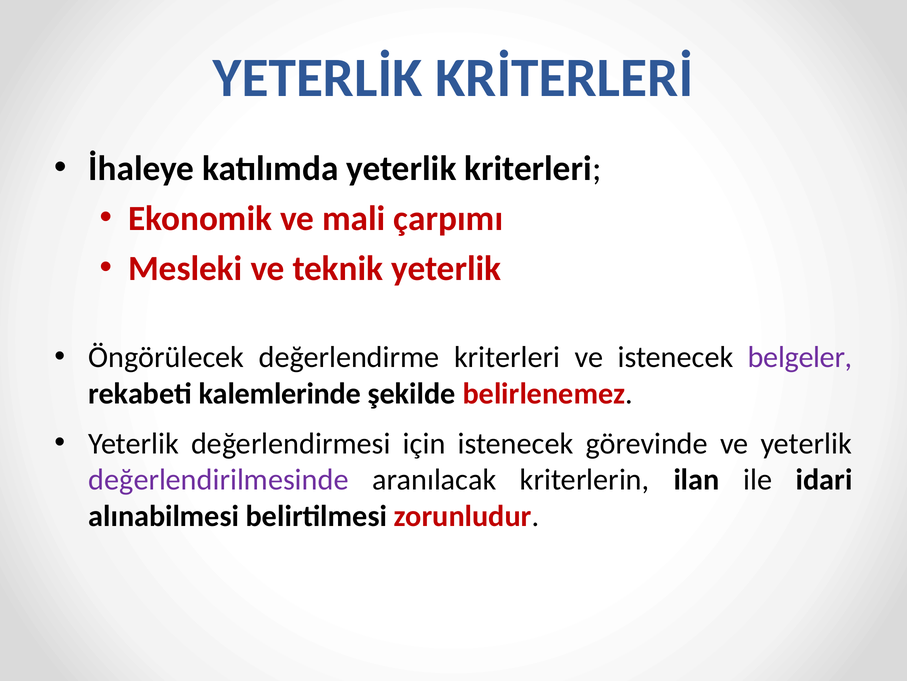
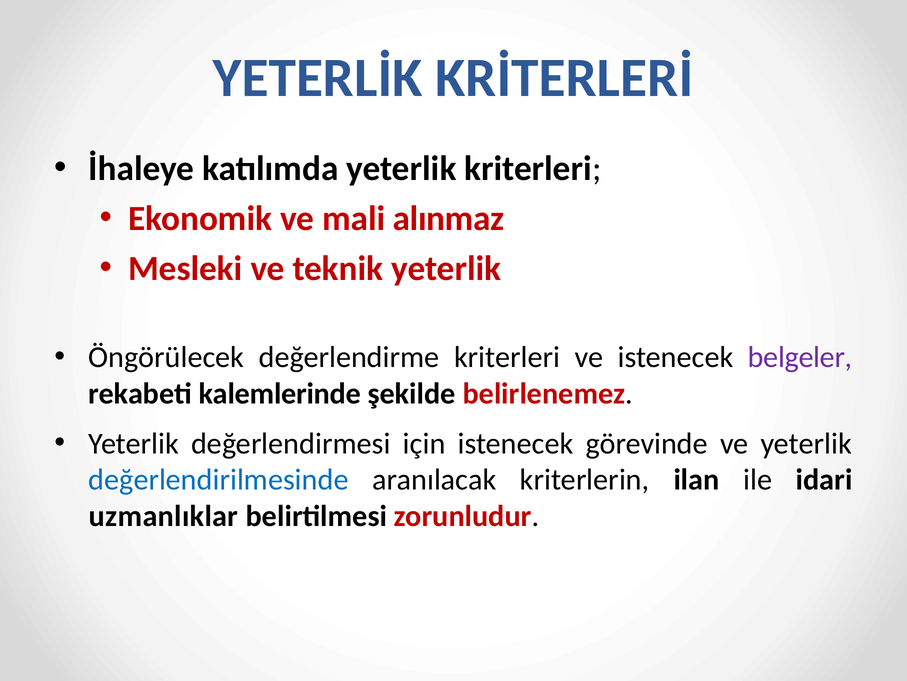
çarpımı: çarpımı -> alınmaz
değerlendirilmesinde colour: purple -> blue
alınabilmesi: alınabilmesi -> uzmanlıklar
